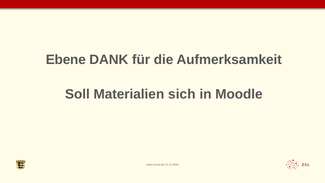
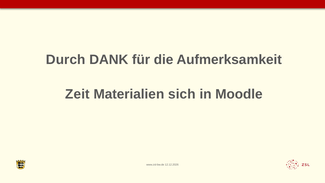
Ebene: Ebene -> Durch
Soll: Soll -> Zeit
